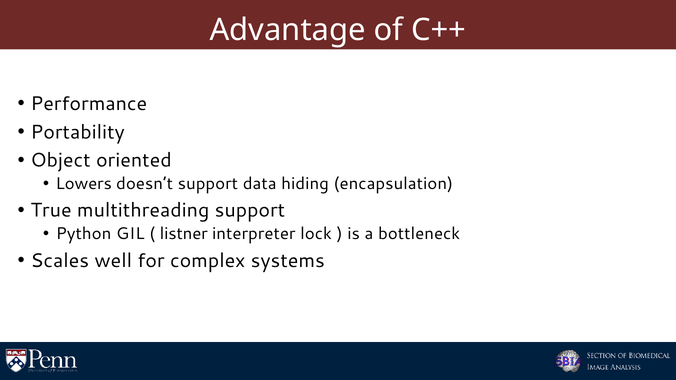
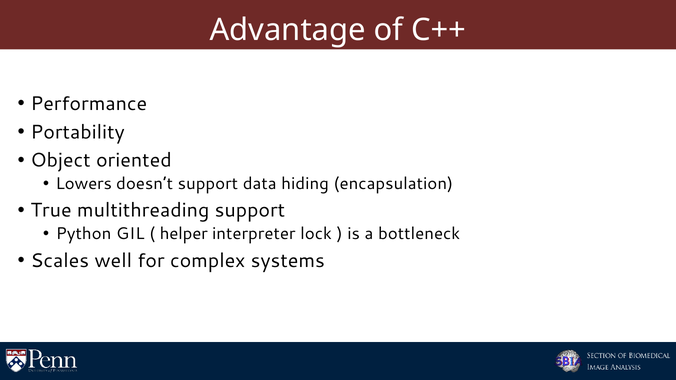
listner: listner -> helper
